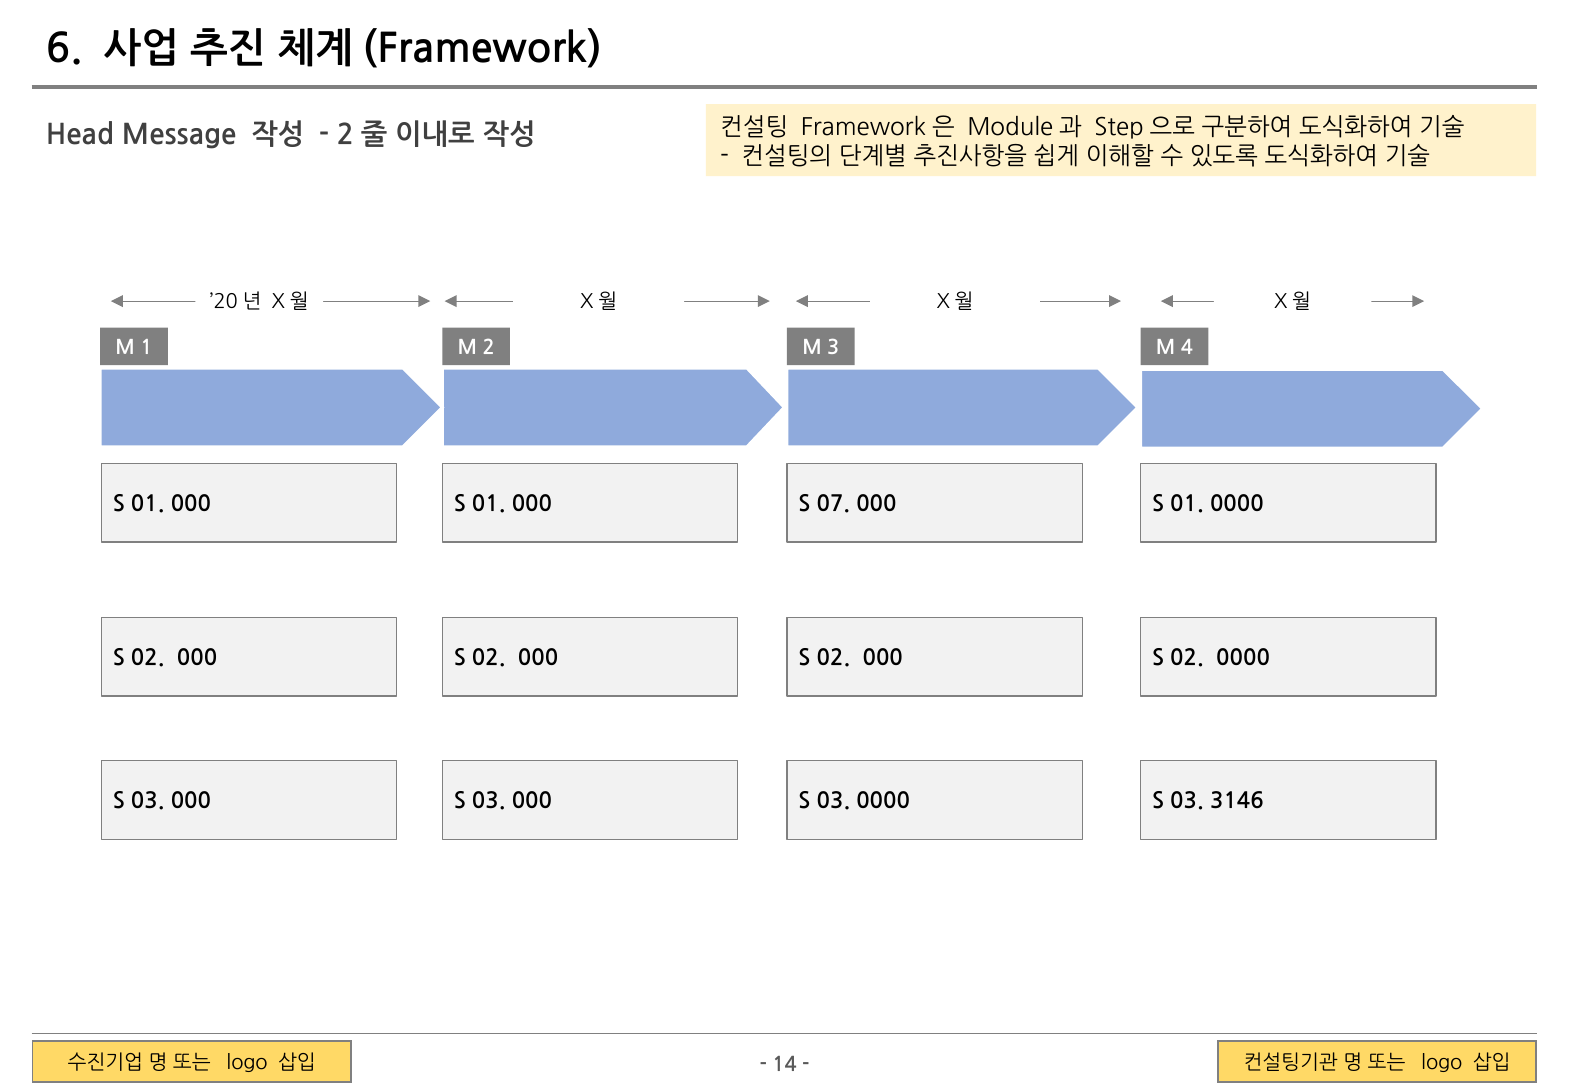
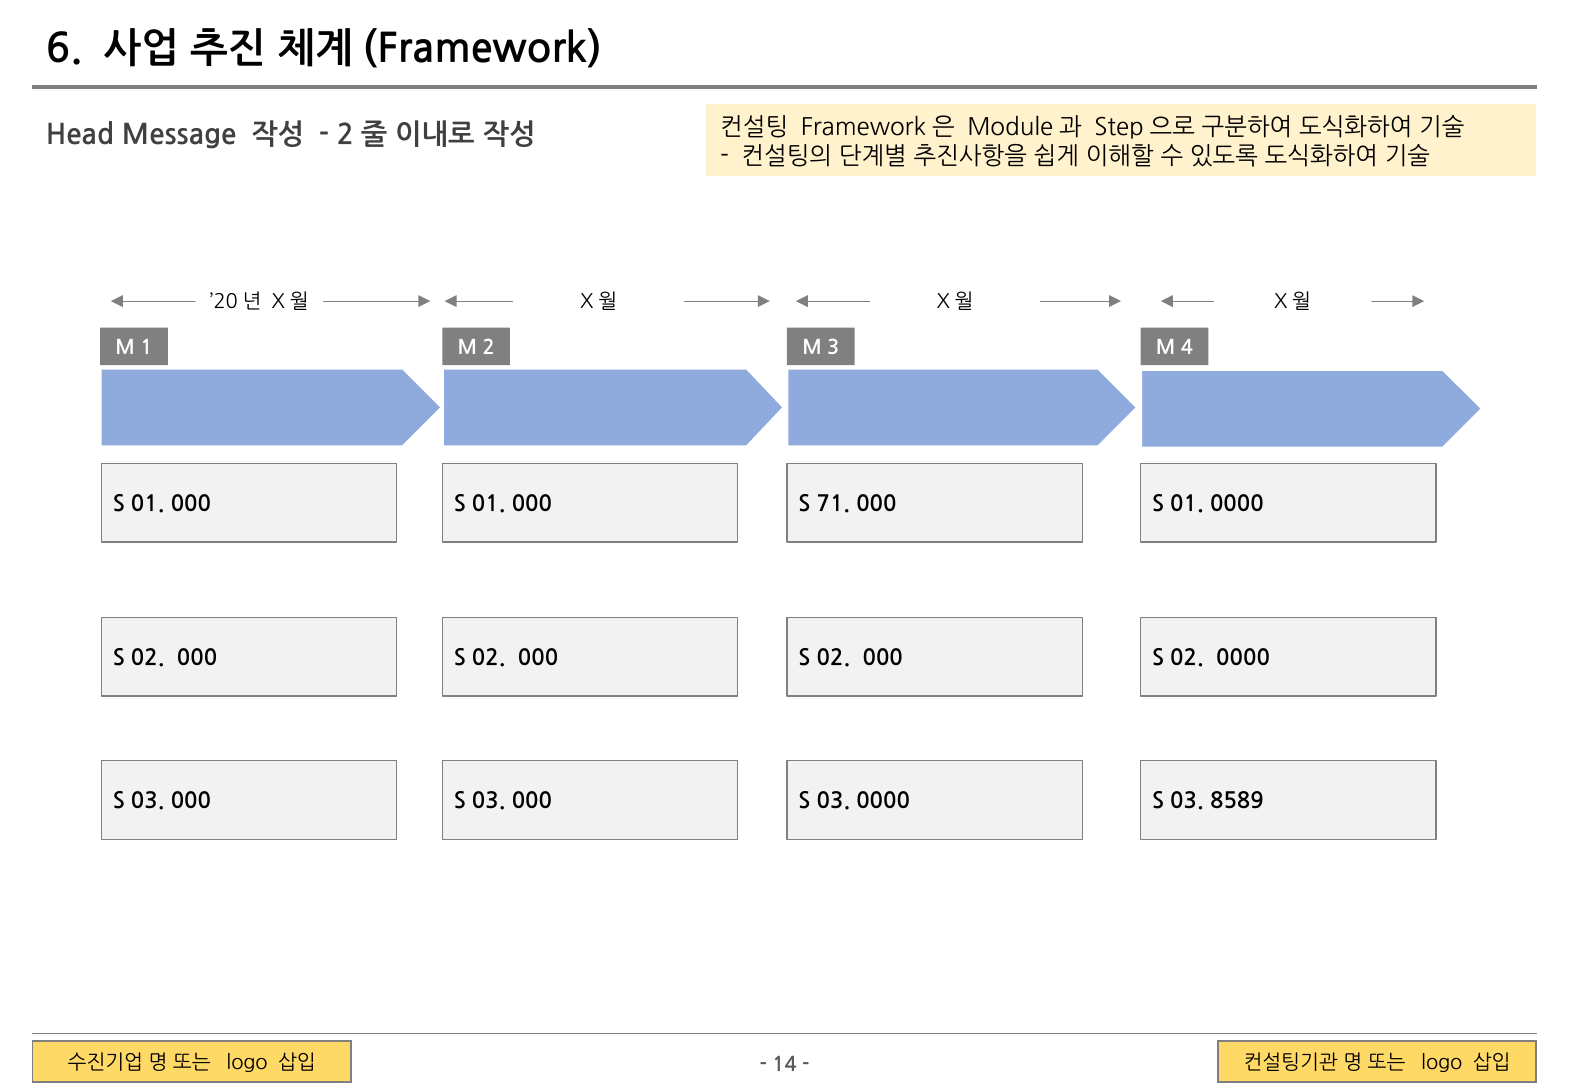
07: 07 -> 71
3146: 3146 -> 8589
